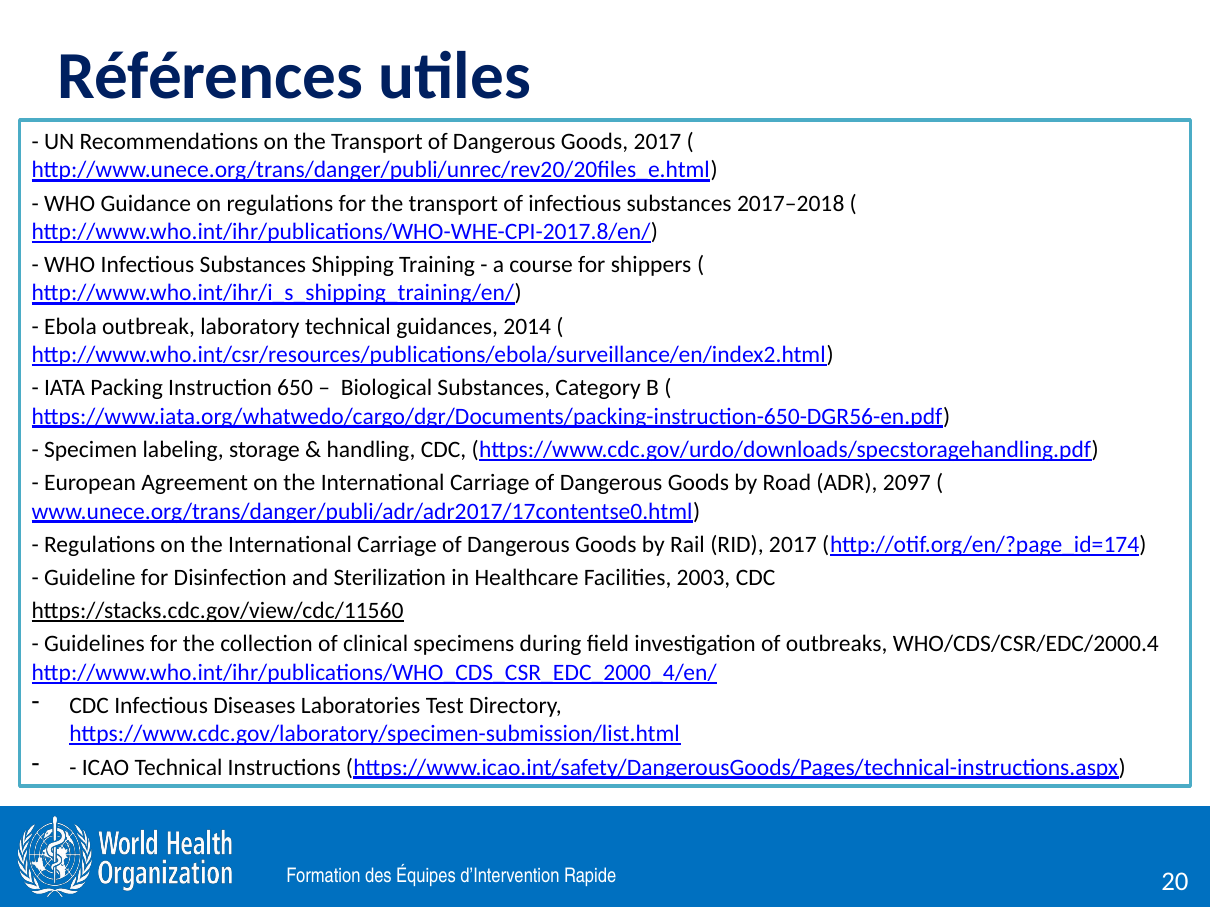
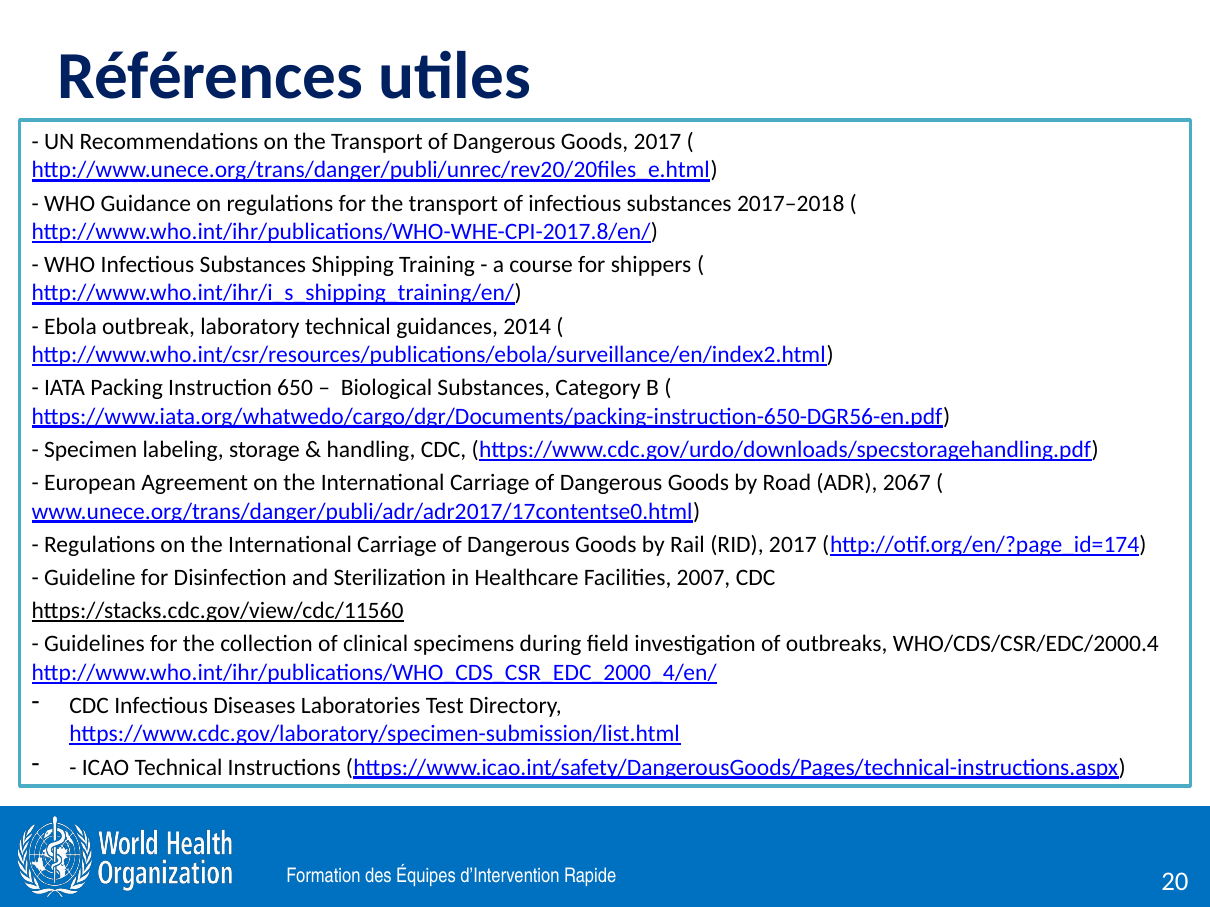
2097: 2097 -> 2067
2003: 2003 -> 2007
